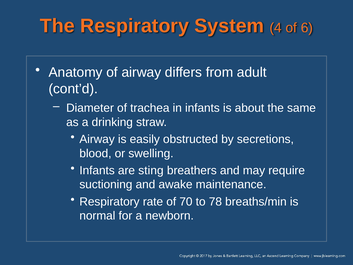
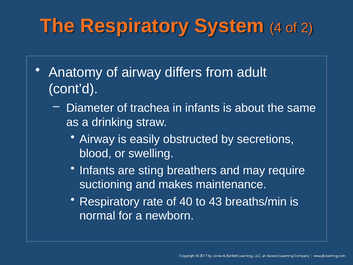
6: 6 -> 2
awake: awake -> makes
70: 70 -> 40
78: 78 -> 43
